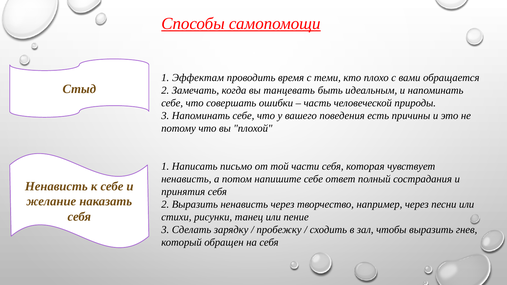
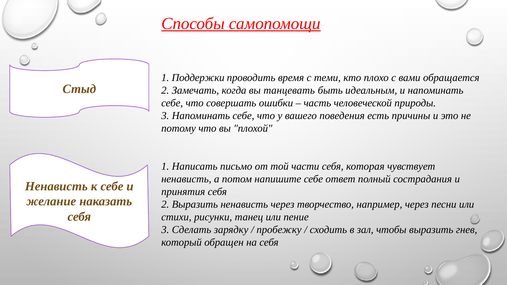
Эффектам: Эффектам -> Поддержки
